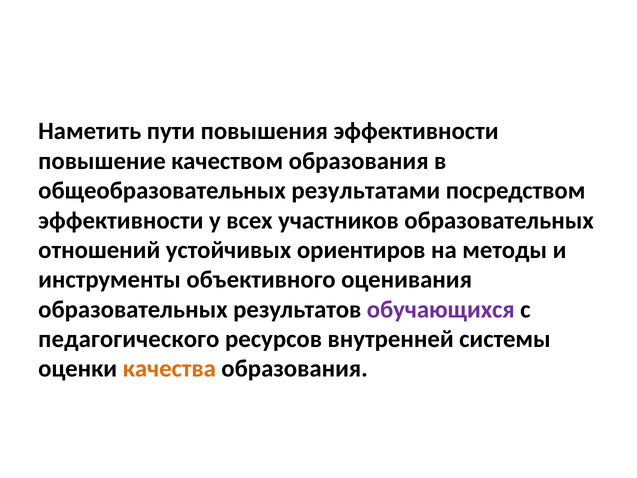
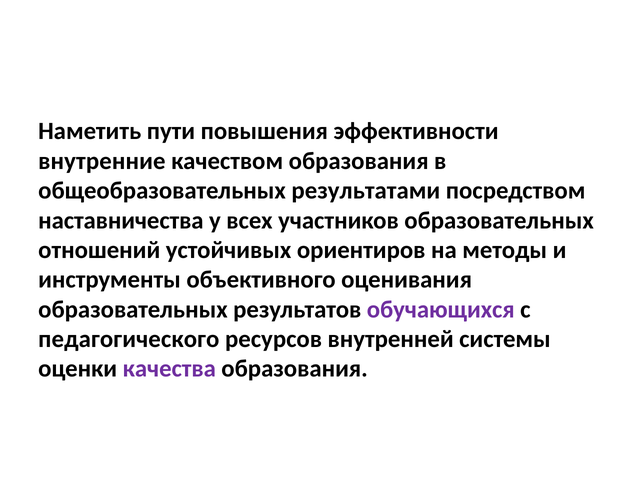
повышение: повышение -> внутренние
эффективности at (121, 220): эффективности -> наставничества
качества colour: orange -> purple
